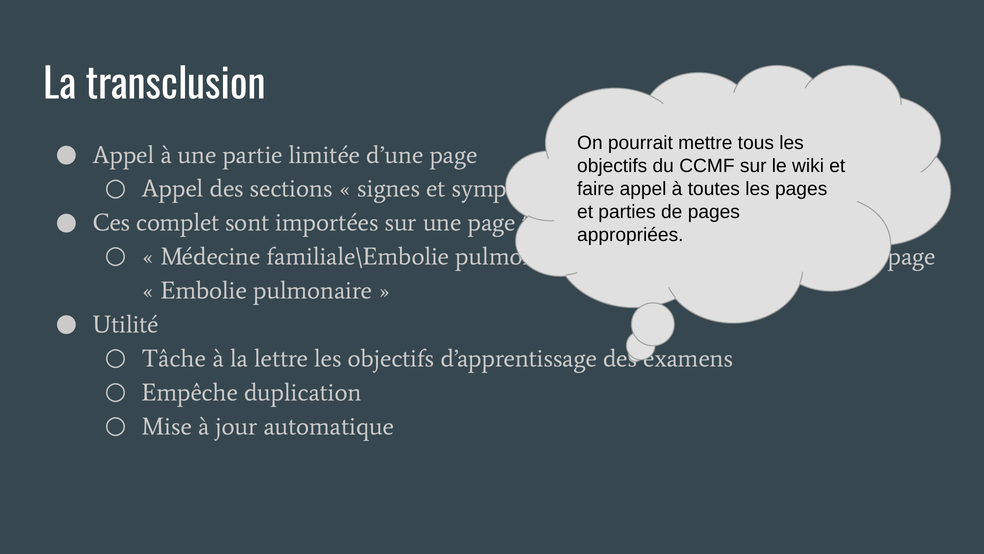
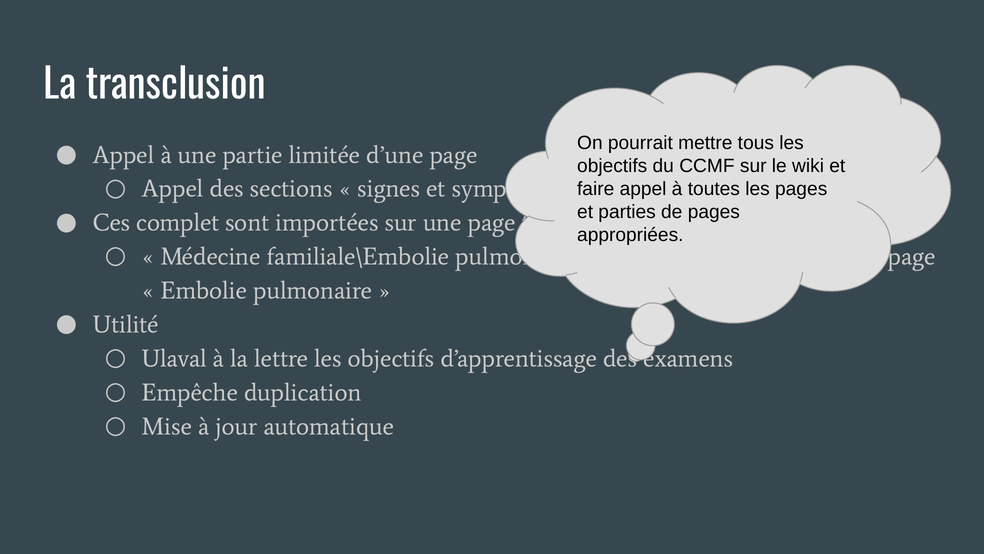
Tâche: Tâche -> Ulaval
